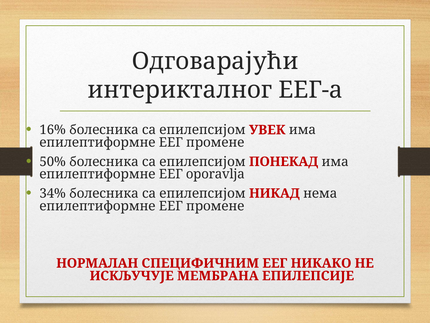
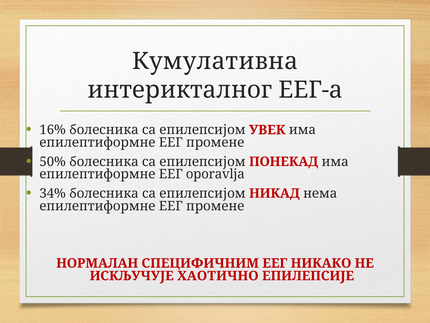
Одговарајући: Одговарајући -> Кумулативна
МЕМБРАНА: МЕМБРАНА -> ХАОТИЧНО
